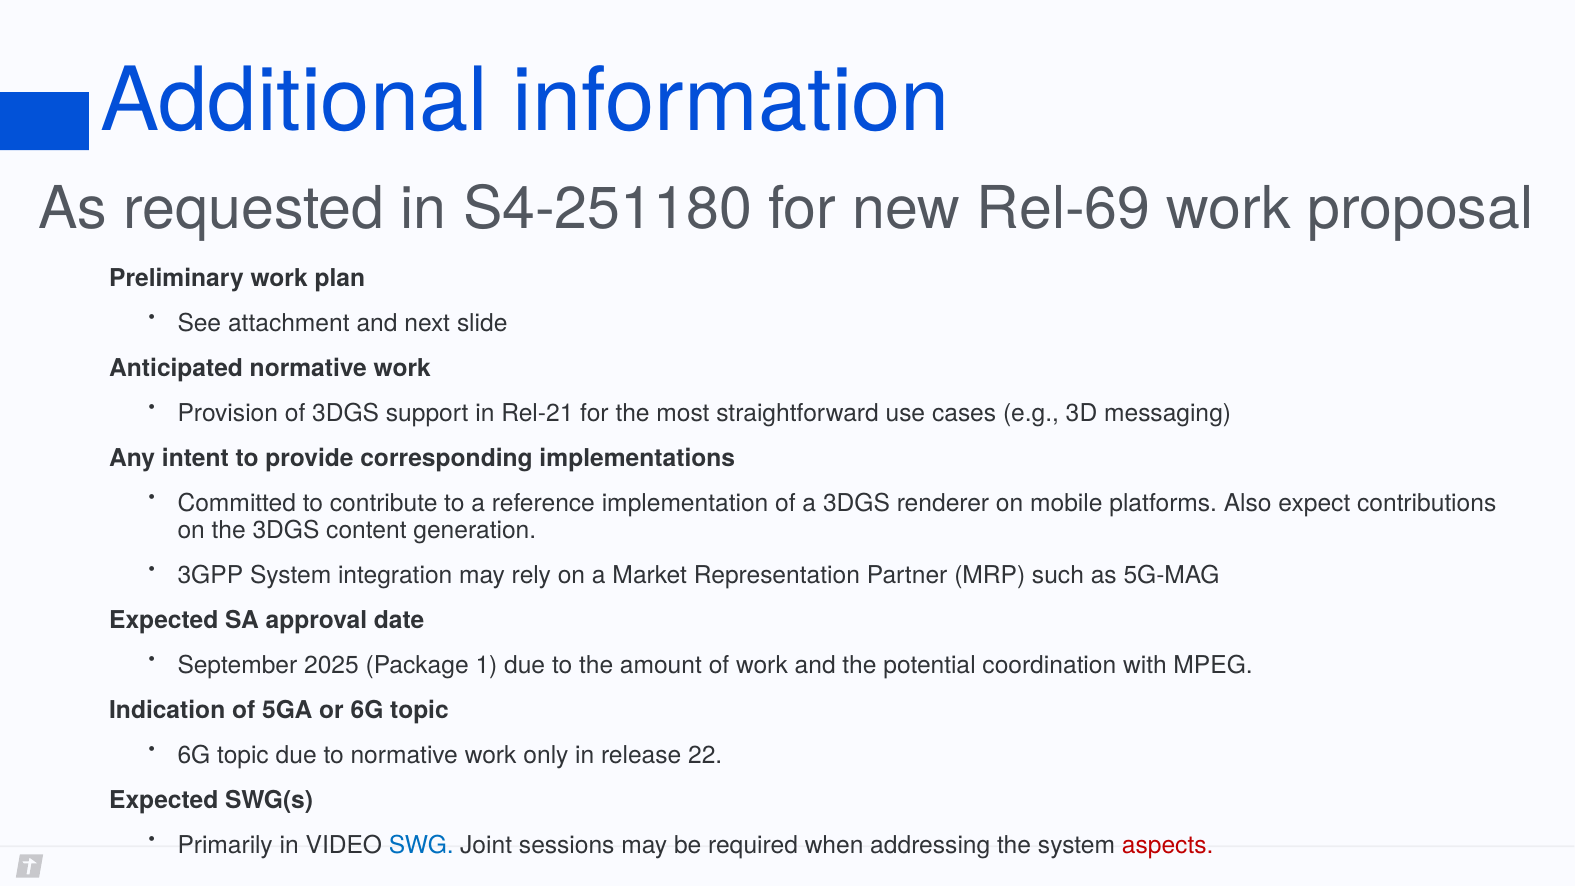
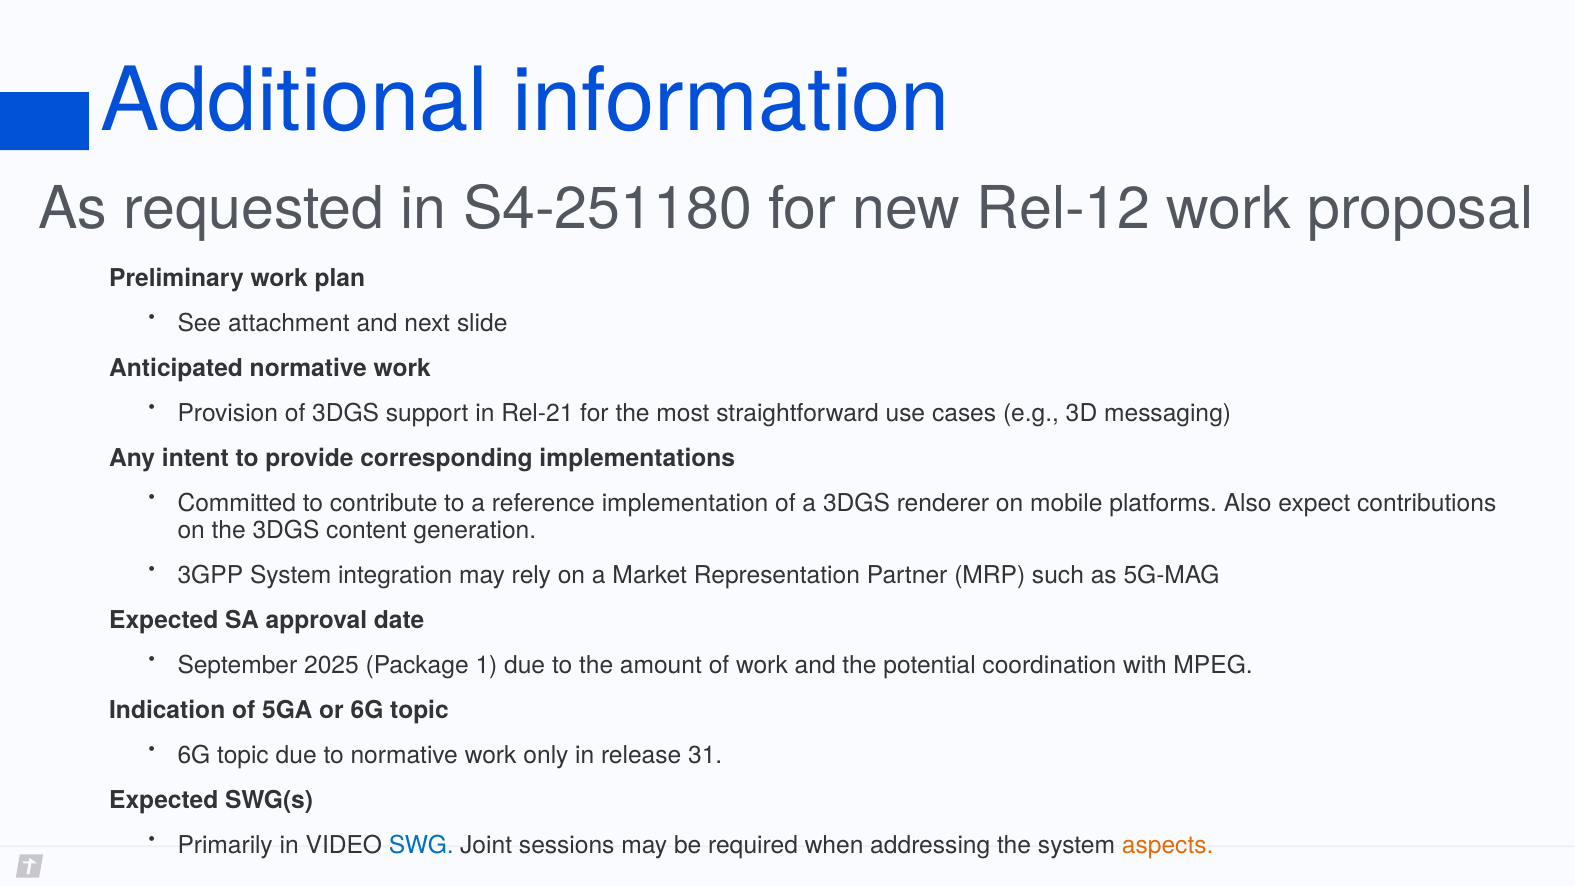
Rel-69: Rel-69 -> Rel-12
22: 22 -> 31
aspects colour: red -> orange
